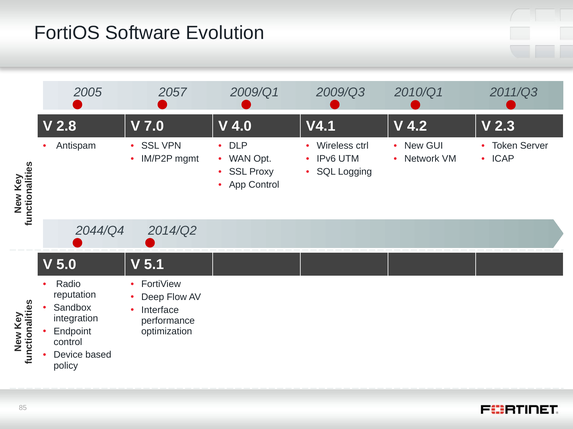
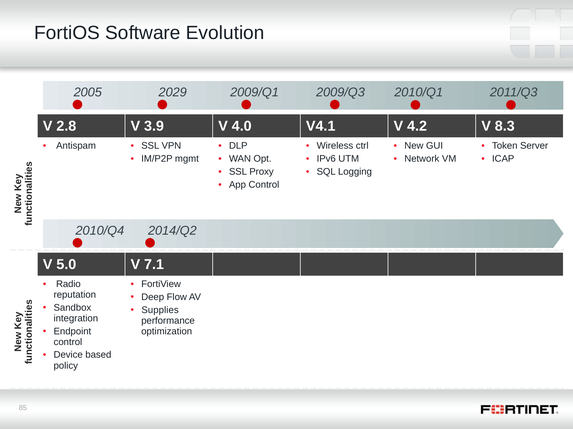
2057: 2057 -> 2029
7.0: 7.0 -> 3.9
2.3: 2.3 -> 8.3
2044/Q4: 2044/Q4 -> 2010/Q4
5.1: 5.1 -> 7.1
Interface: Interface -> Supplies
